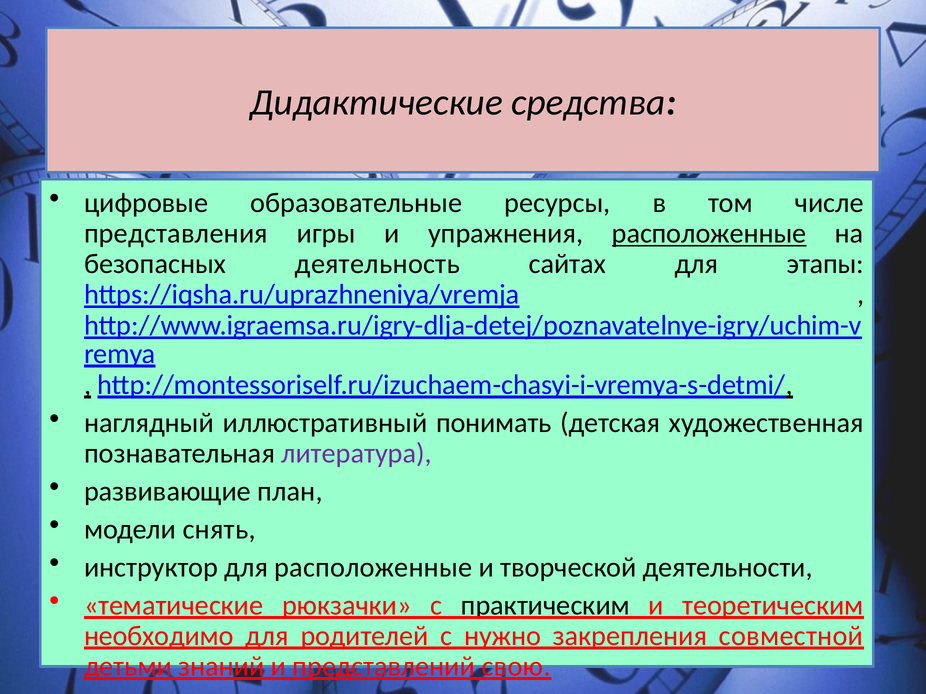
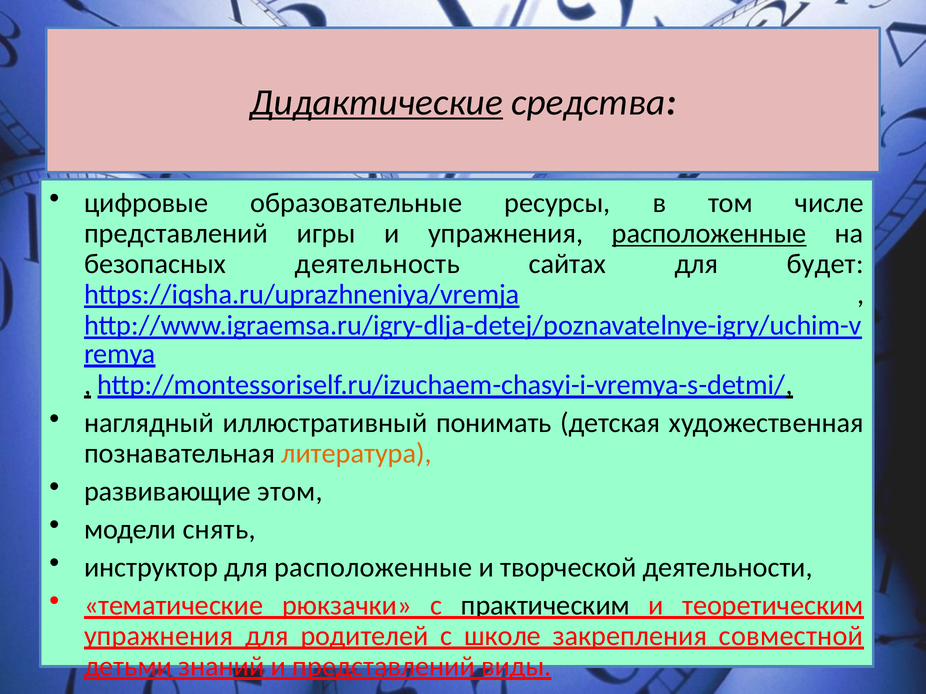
Дидактические underline: none -> present
представления at (176, 234): представления -> представлений
этапы: этапы -> будет
литература colour: purple -> orange
план: план -> этом
необходимо at (159, 636): необходимо -> упражнения
нужно: нужно -> школе
свою: свою -> виды
